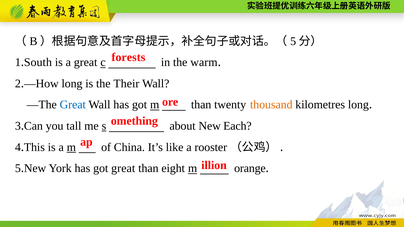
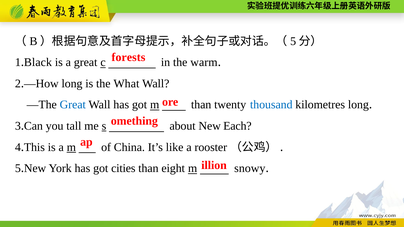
South: South -> Black
Their: Their -> What
thousand colour: orange -> blue
got great: great -> cities
orange: orange -> snowy
